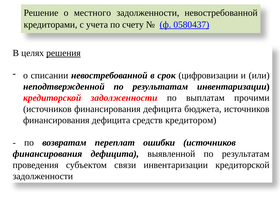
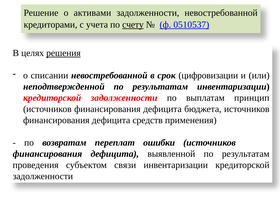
местного: местного -> активами
счету underline: none -> present
0580437: 0580437 -> 0510537
прочими: прочими -> принцип
кредитором: кредитором -> применения
